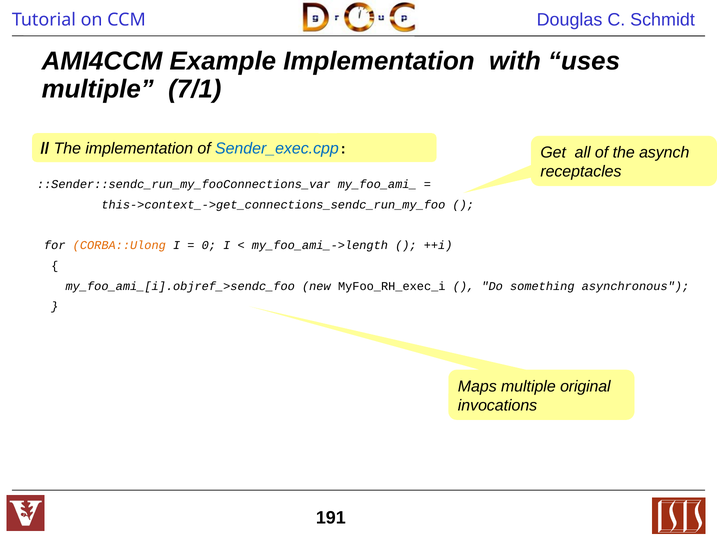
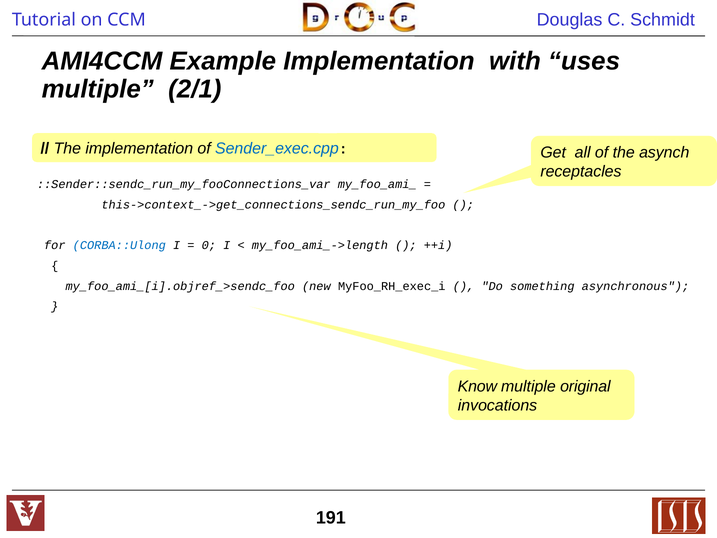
7/1: 7/1 -> 2/1
CORBA::Ulong colour: orange -> blue
Maps: Maps -> Know
